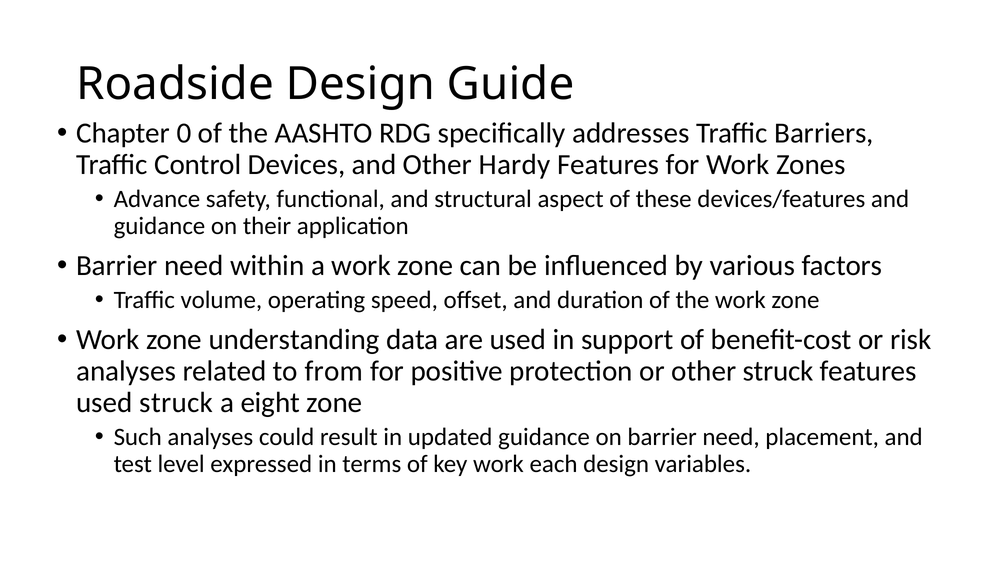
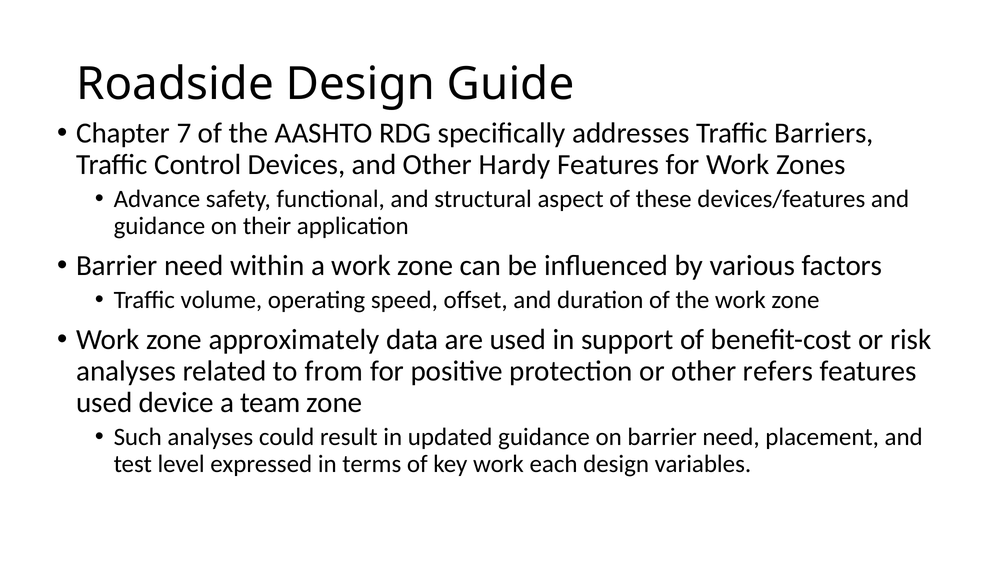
0: 0 -> 7
understanding: understanding -> approximately
other struck: struck -> refers
used struck: struck -> device
eight: eight -> team
